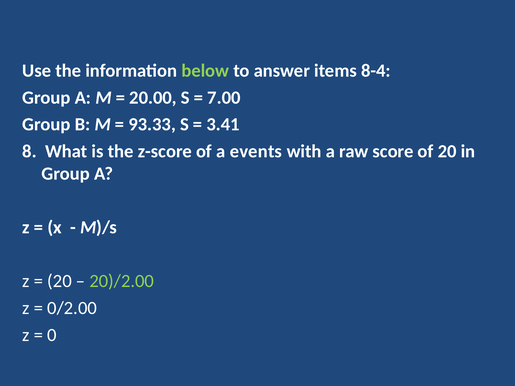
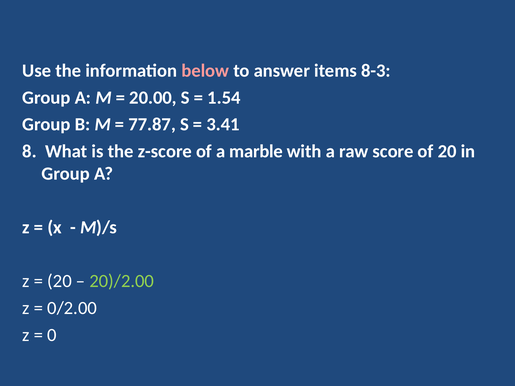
below colour: light green -> pink
8-4: 8-4 -> 8-3
7.00: 7.00 -> 1.54
93.33: 93.33 -> 77.87
events: events -> marble
